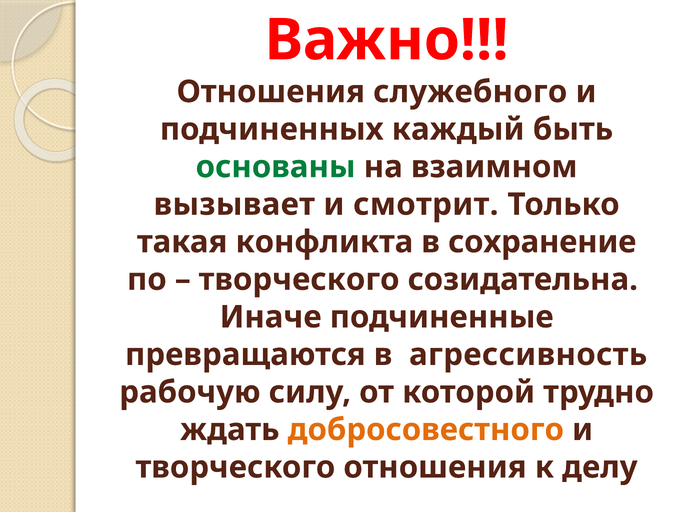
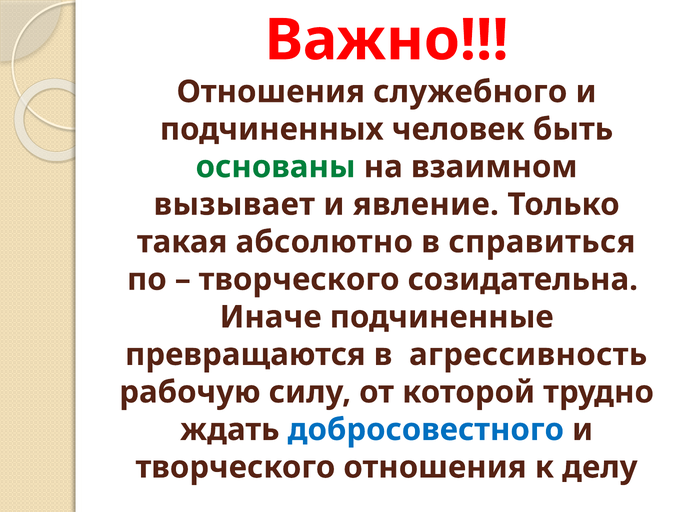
каждый: каждый -> человек
смотрит: смотрит -> явление
конфликта: конфликта -> абсолютно
сохранение: сохранение -> справиться
добросовестного colour: orange -> blue
